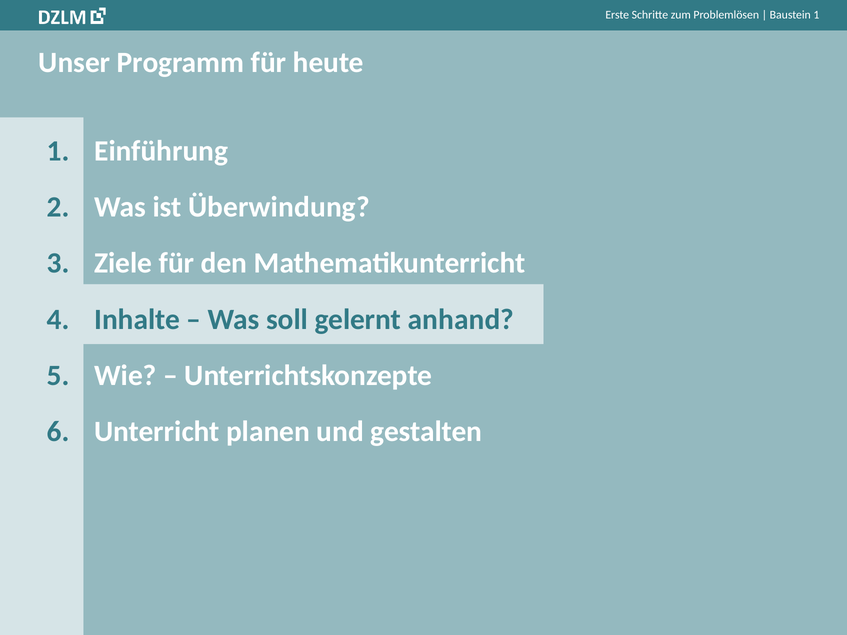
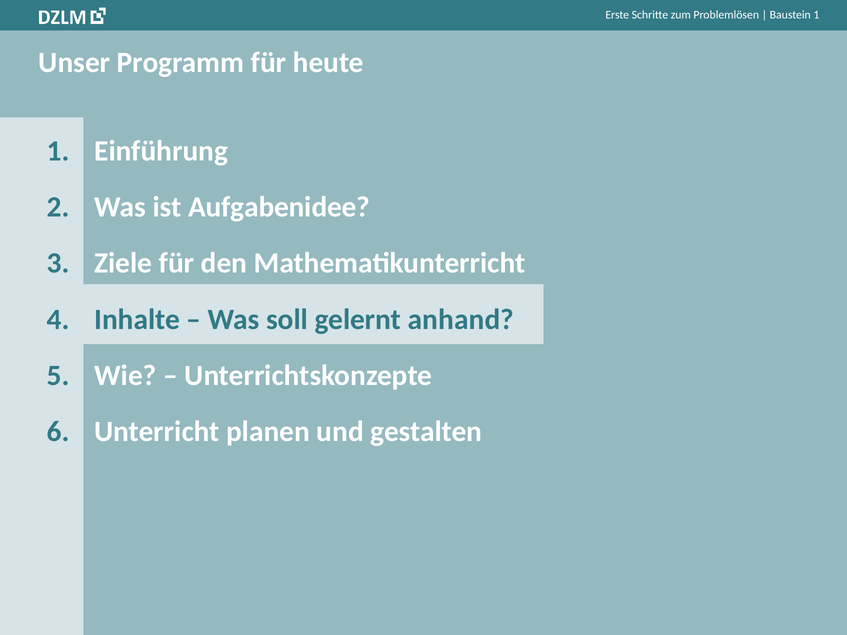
Überwindung: Überwindung -> Aufgabenidee
